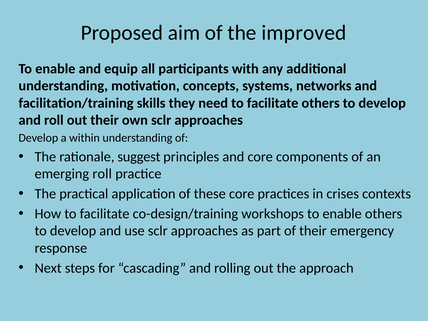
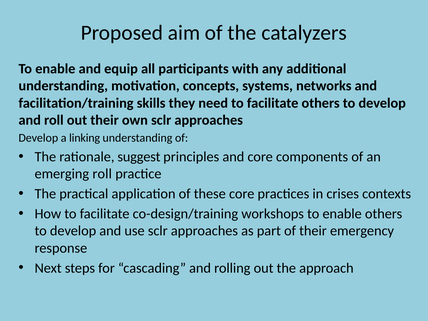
improved: improved -> catalyzers
within: within -> linking
